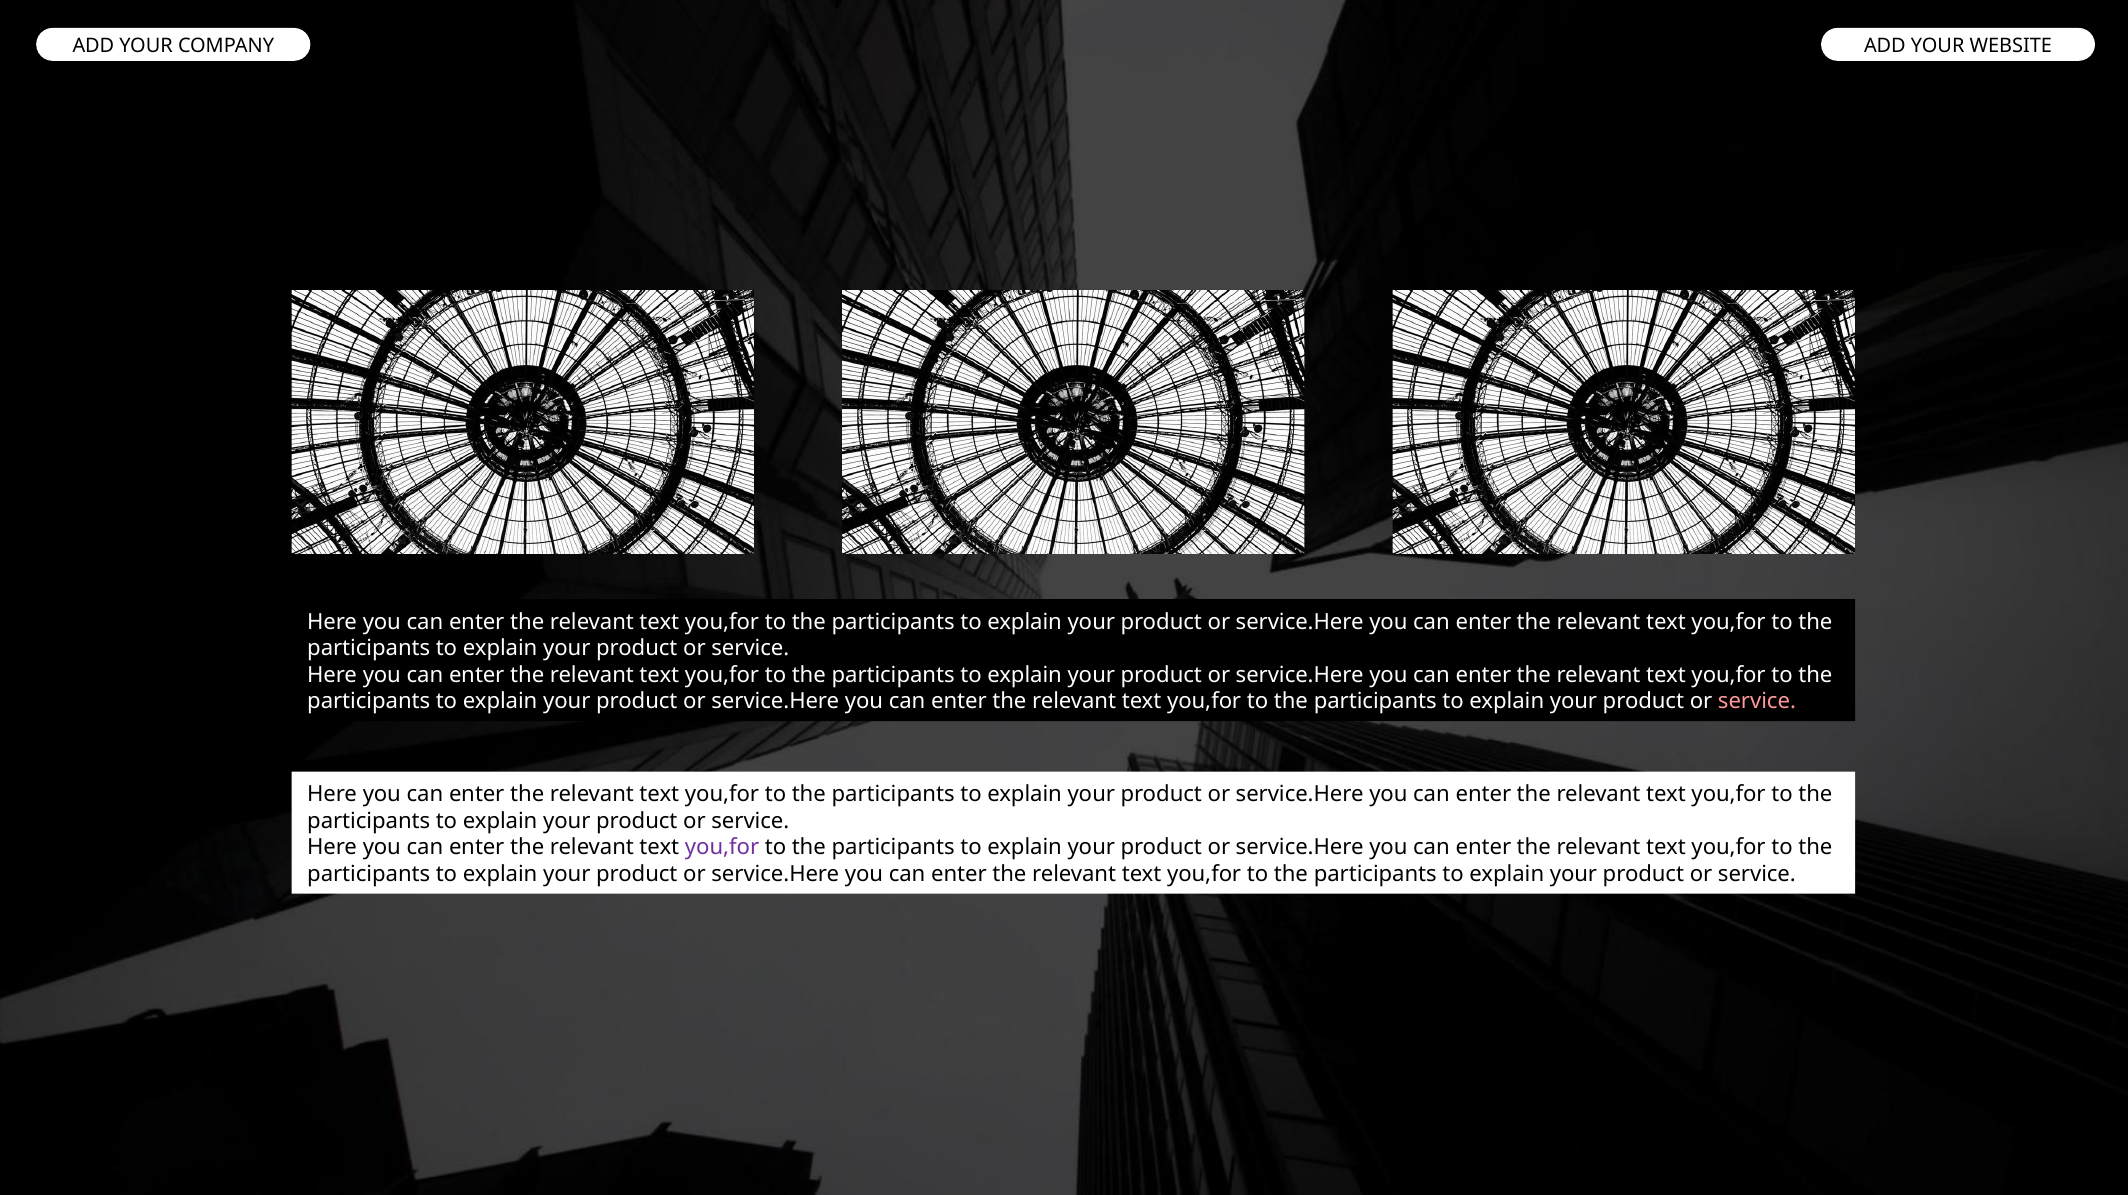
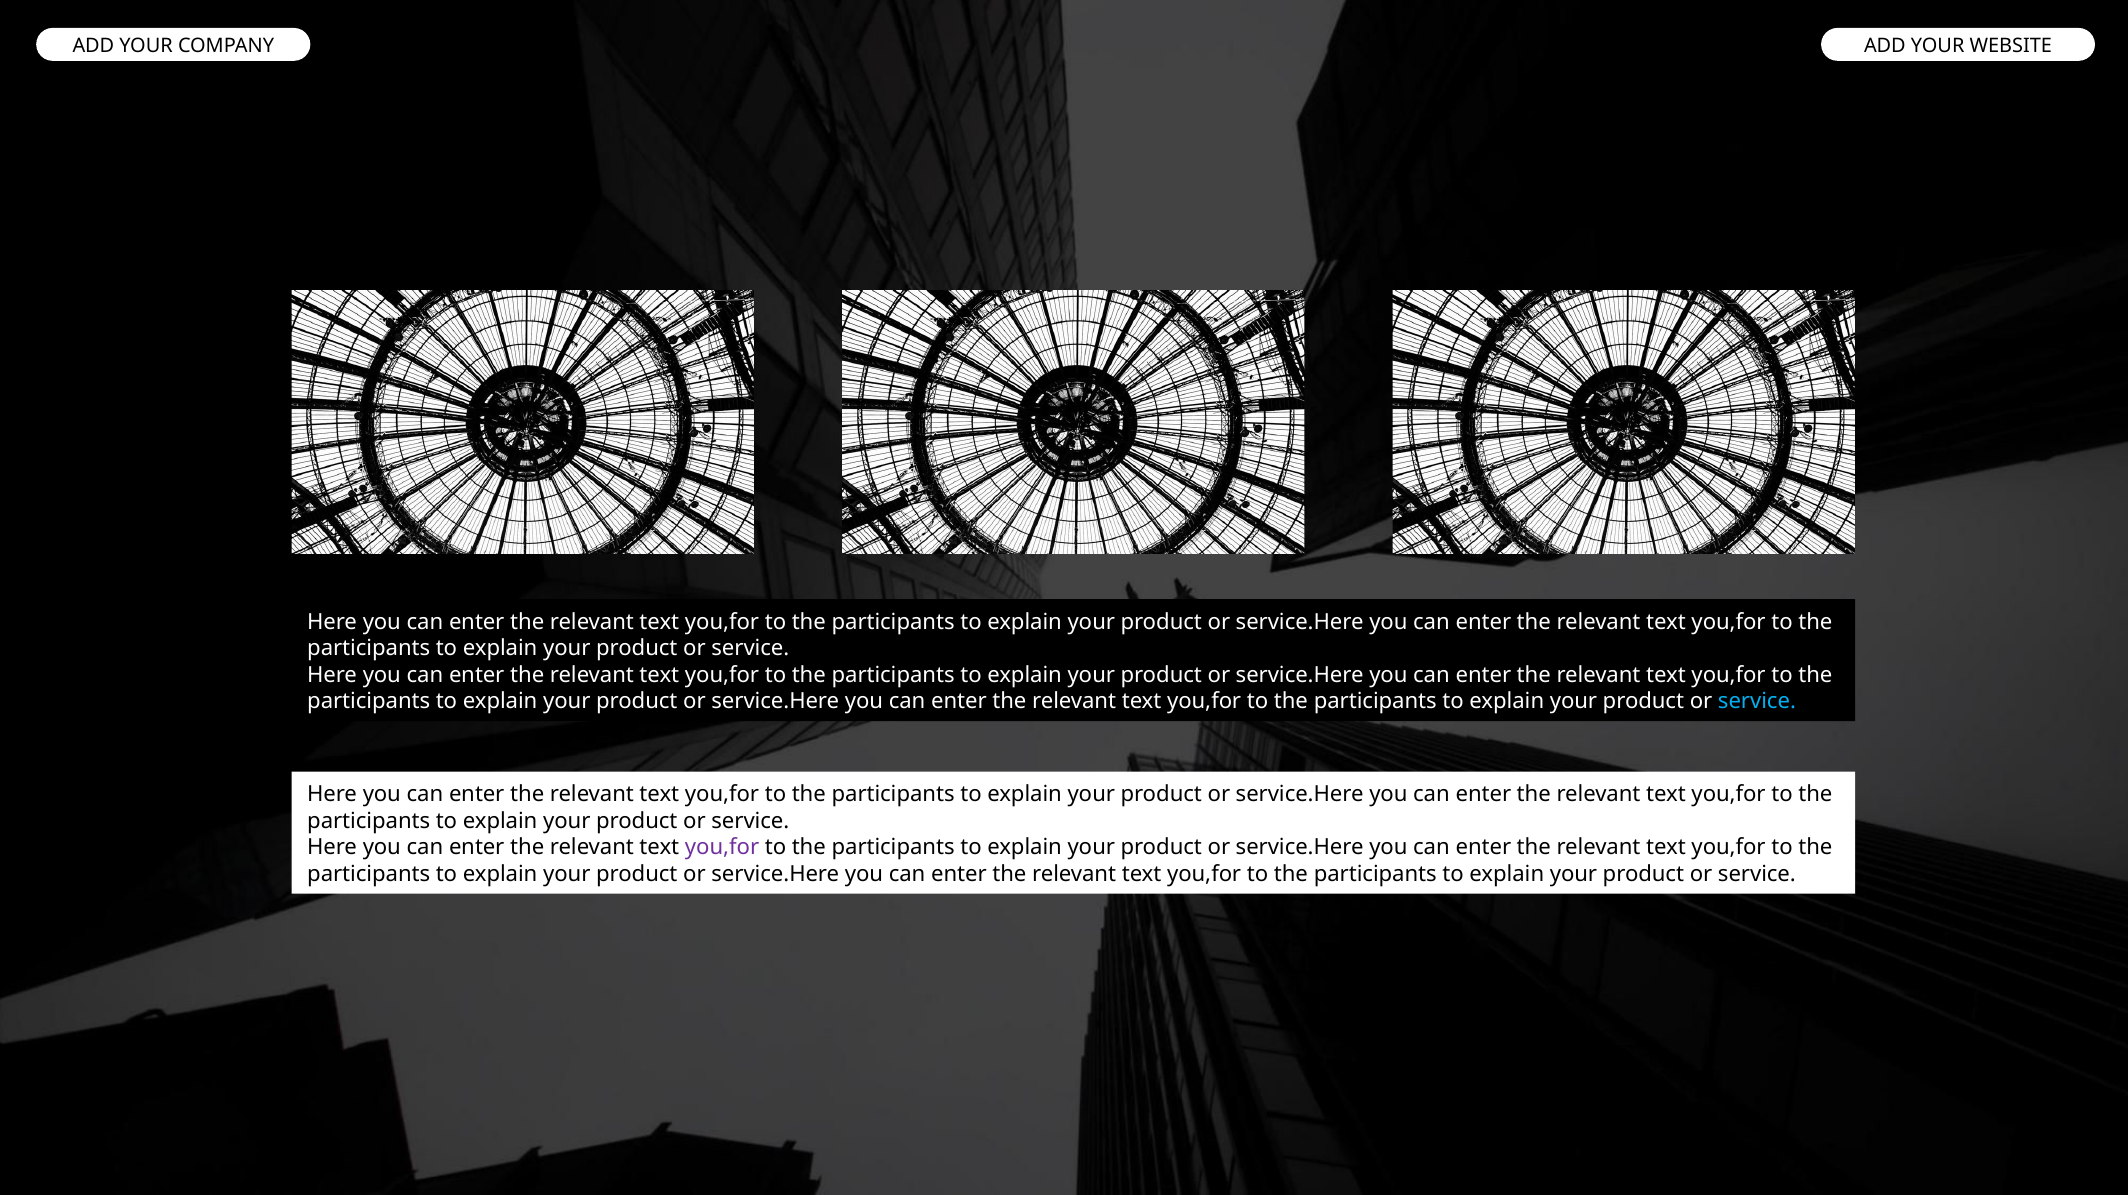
service at (1757, 702) colour: pink -> light blue
